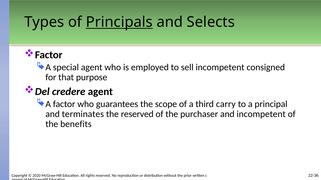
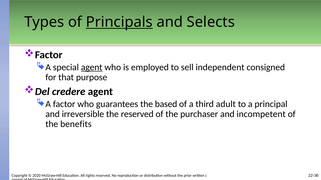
agent at (92, 68) underline: none -> present
sell incompetent: incompetent -> independent
scope: scope -> based
carry: carry -> adult
terminates: terminates -> irreversible
